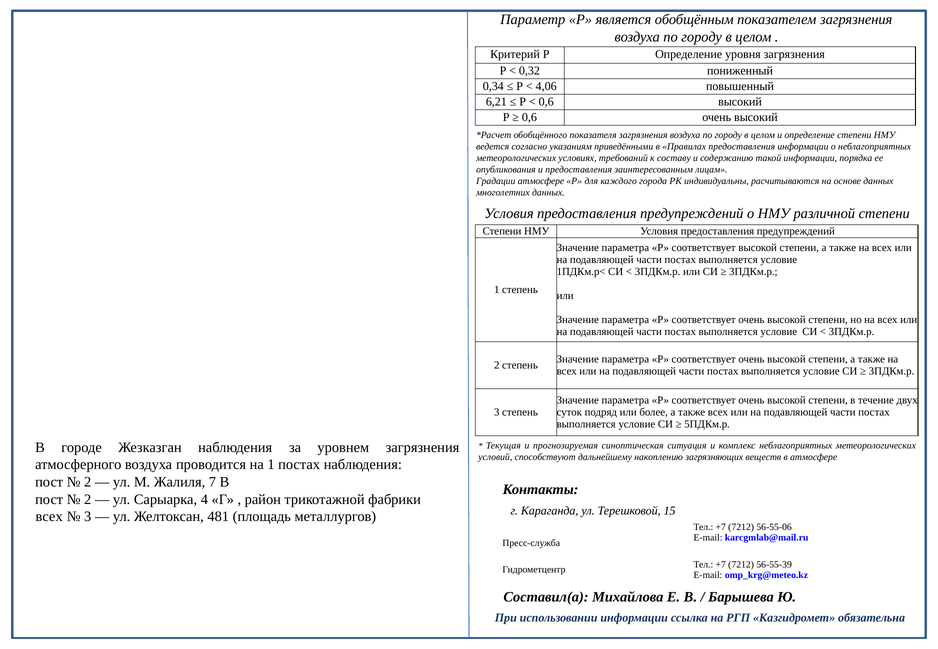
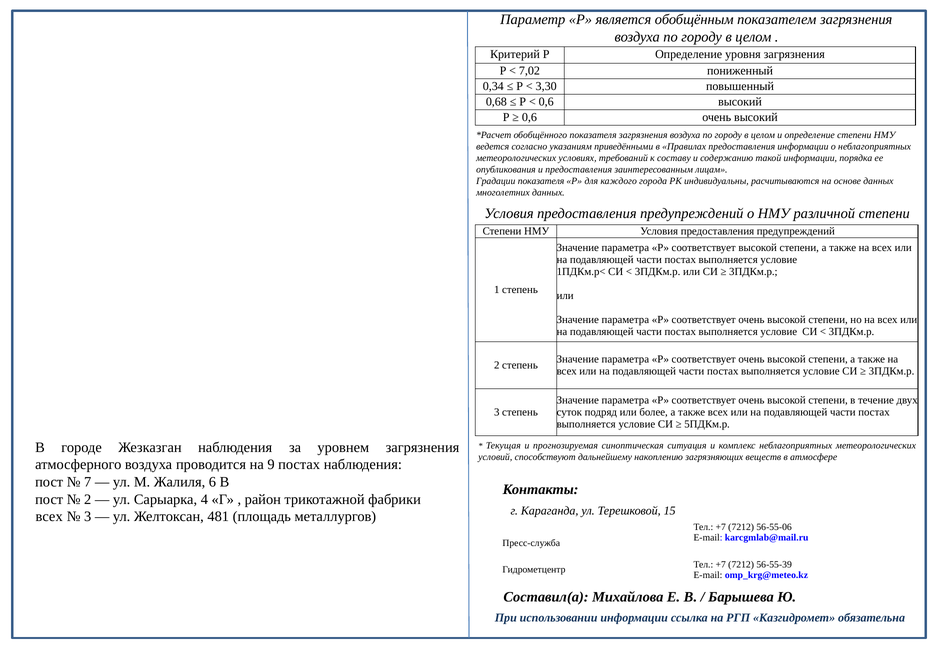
0,32: 0,32 -> 7,02
4,06: 4,06 -> 3,30
6,21: 6,21 -> 0,68
Градации атмосфере: атмосфере -> показателя
на 1: 1 -> 9
2 at (88, 482): 2 -> 7
7: 7 -> 6
